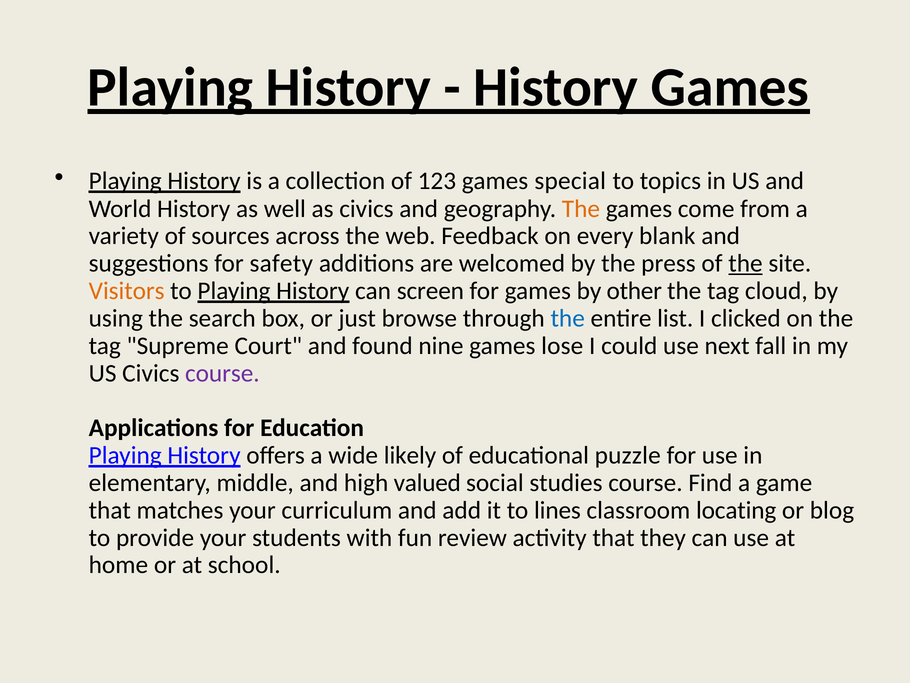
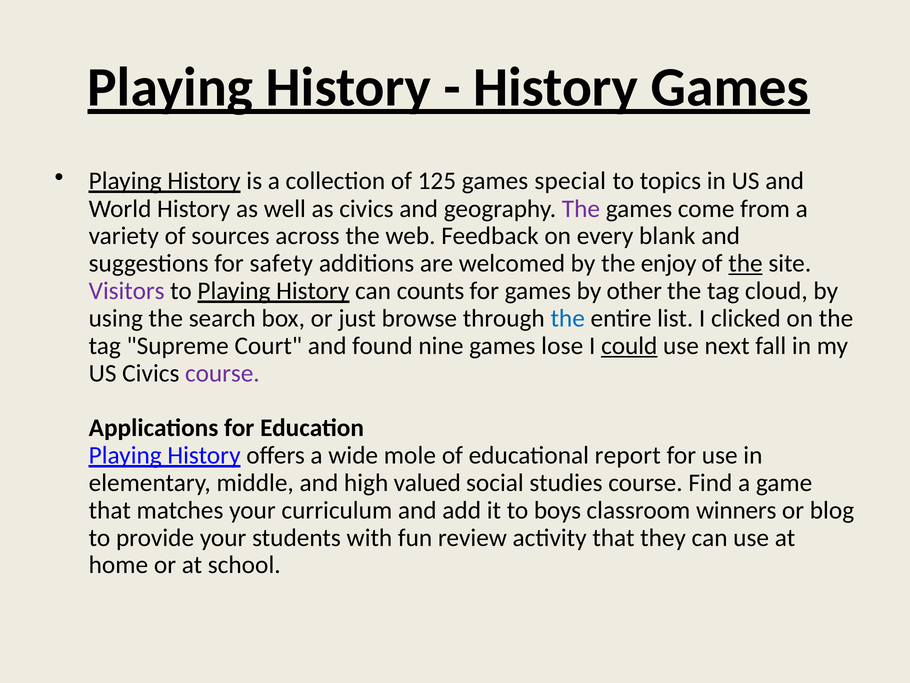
123: 123 -> 125
The at (581, 209) colour: orange -> purple
press: press -> enjoy
Visitors colour: orange -> purple
screen: screen -> counts
could underline: none -> present
likely: likely -> mole
puzzle: puzzle -> report
lines: lines -> boys
locating: locating -> winners
